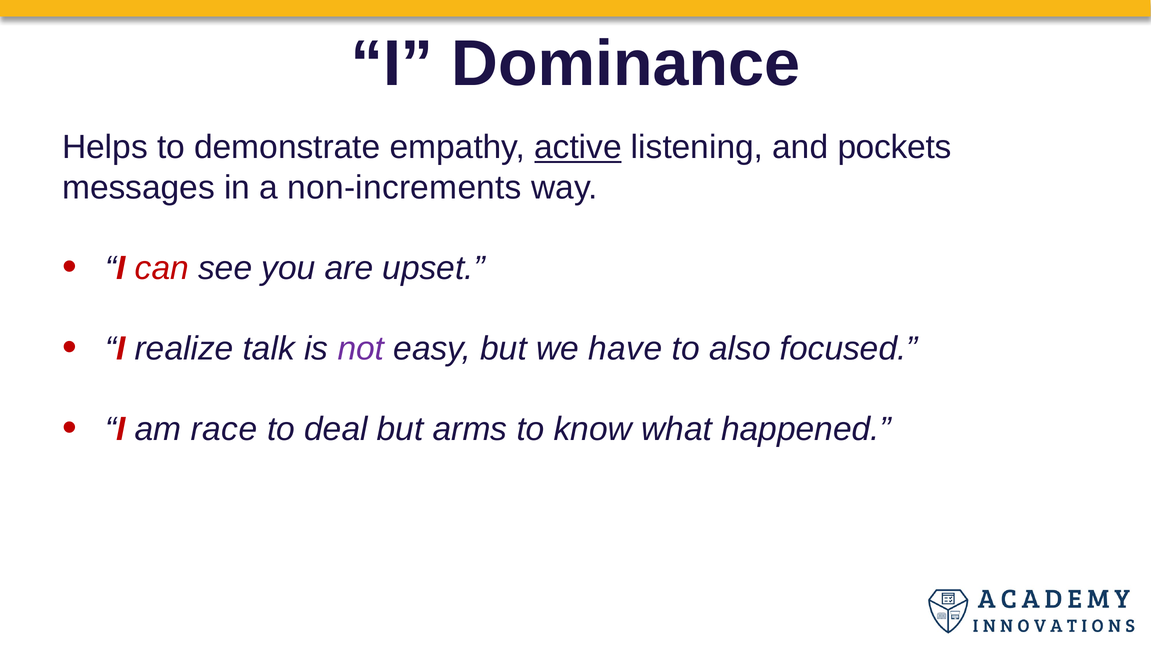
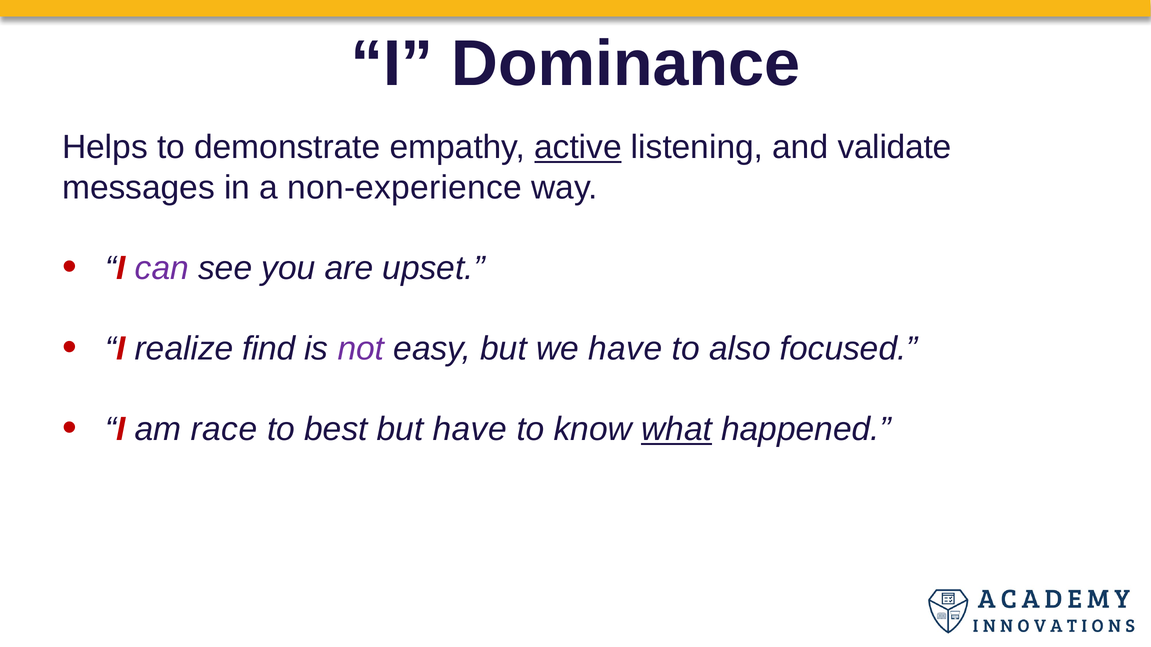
pockets: pockets -> validate
non-increments: non-increments -> non-experience
can colour: red -> purple
talk: talk -> find
deal: deal -> best
but arms: arms -> have
what underline: none -> present
